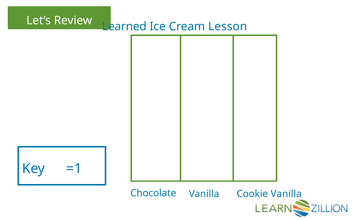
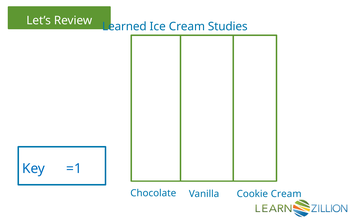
Lesson: Lesson -> Studies
Cookie Vanilla: Vanilla -> Cream
